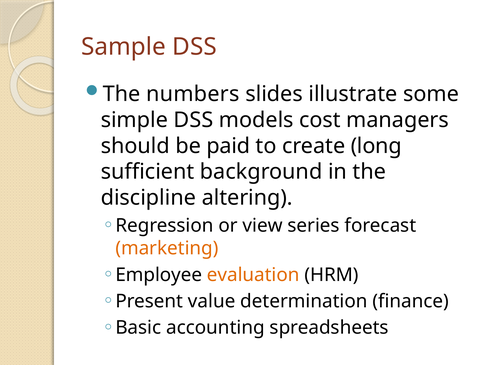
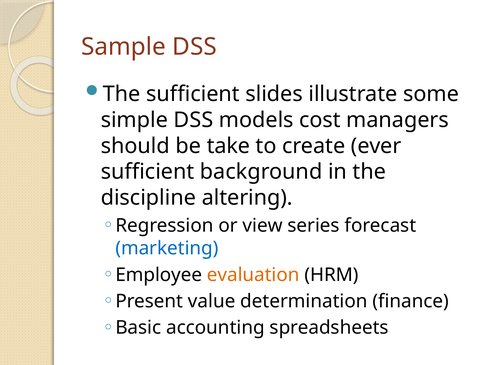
The numbers: numbers -> sufficient
paid: paid -> take
long: long -> ever
marketing colour: orange -> blue
